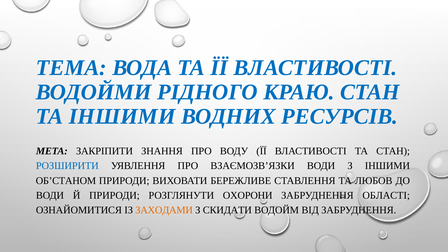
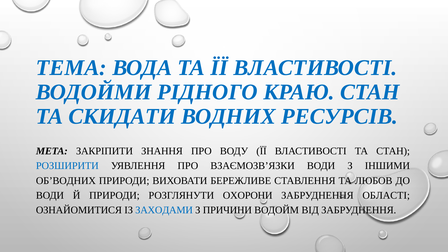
ТА ІНШИМИ: ІНШИМИ -> СКИДАТИ
ОБ’СТАНОМ: ОБ’СТАНОМ -> ОБ’ВОДНИХ
ЗАХОДАМИ colour: orange -> blue
СКИДАТИ: СКИДАТИ -> ПРИЧИНИ
